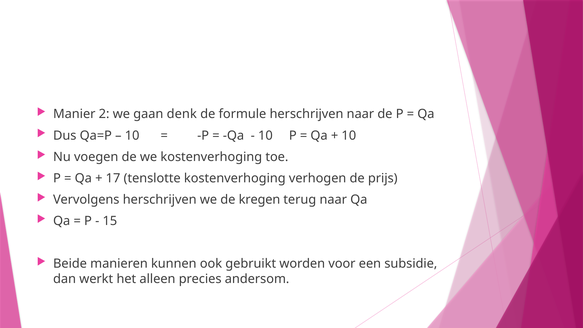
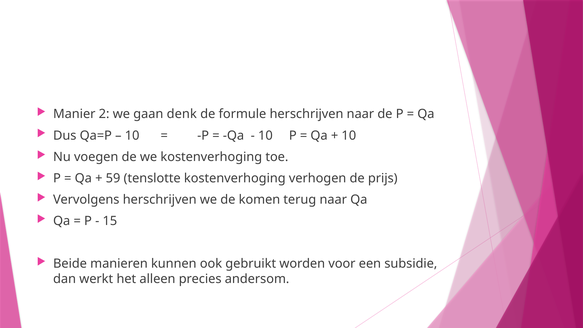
17: 17 -> 59
kregen: kregen -> komen
